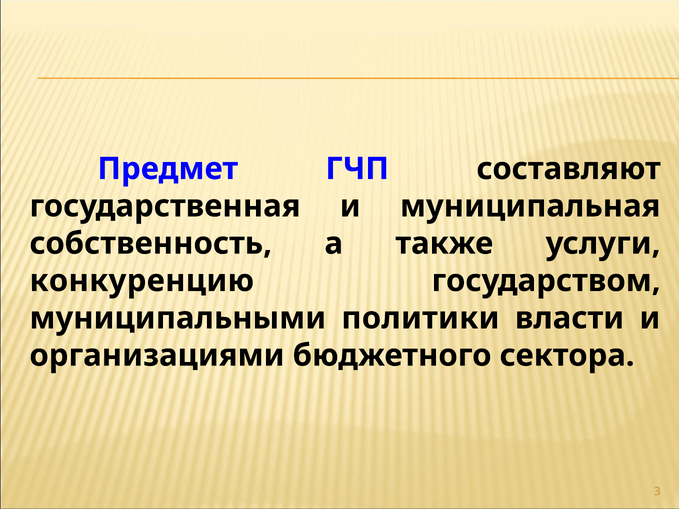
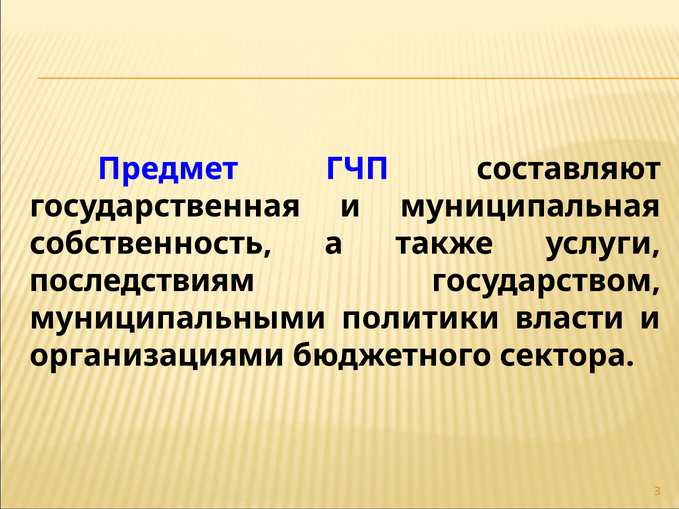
конкуренцию: конкуренцию -> последствиям
